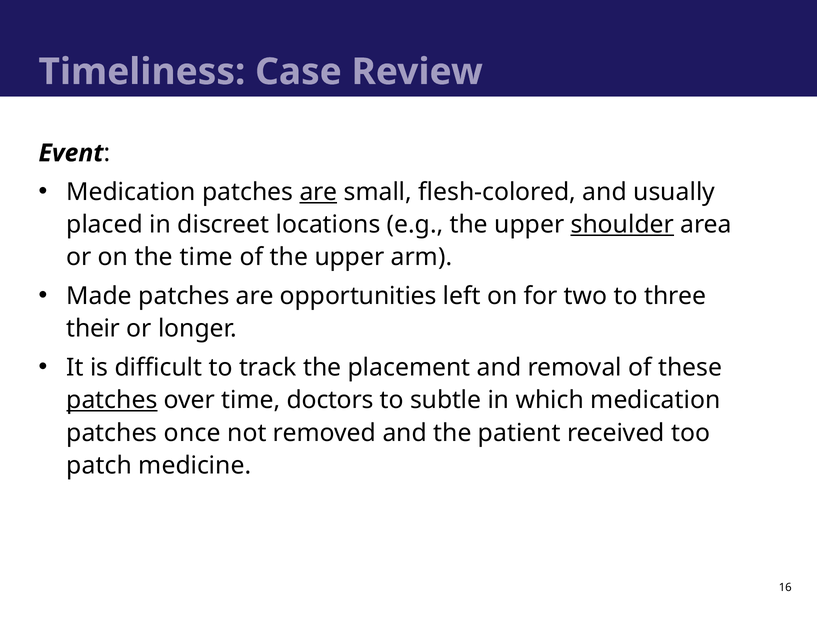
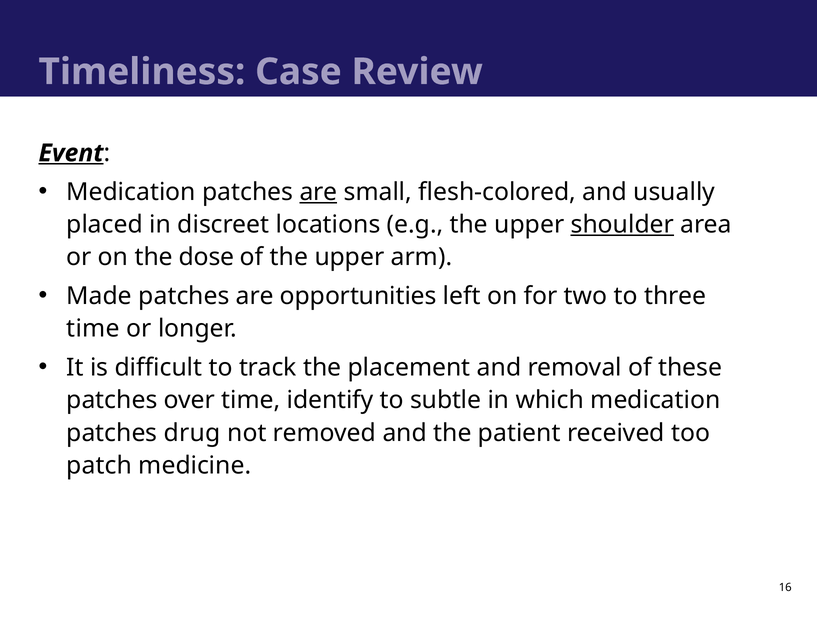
Event underline: none -> present
the time: time -> dose
their at (93, 329): their -> time
patches at (112, 400) underline: present -> none
doctors: doctors -> identify
once: once -> drug
